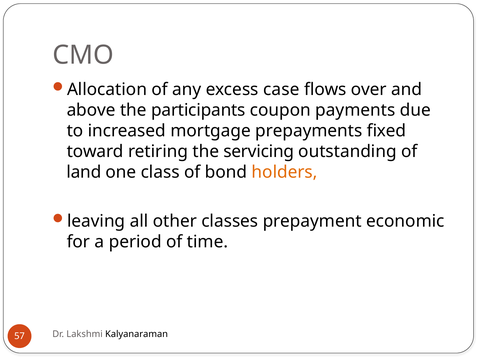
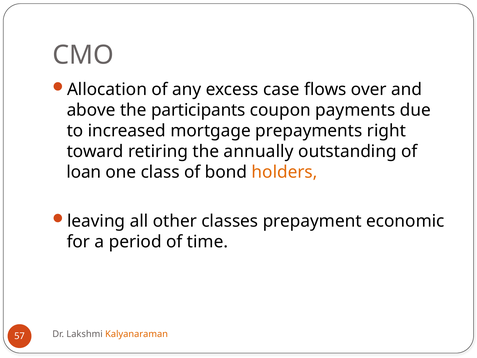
fixed: fixed -> right
servicing: servicing -> annually
land: land -> loan
Kalyanaraman colour: black -> orange
